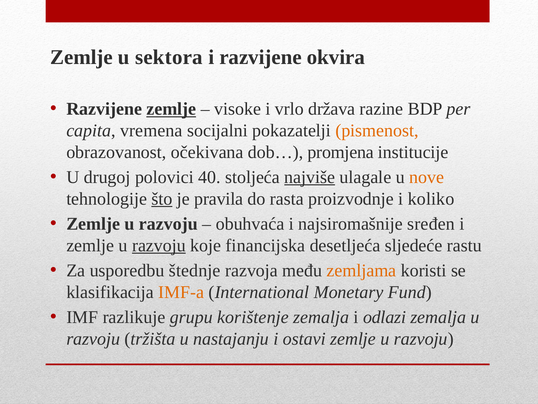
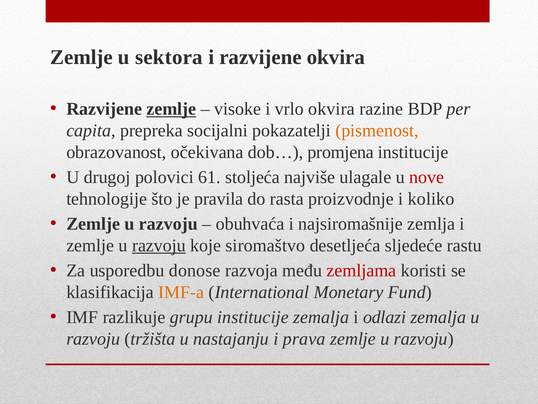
vrlo država: država -> okvira
vremena: vremena -> prepreka
40: 40 -> 61
najviše underline: present -> none
nove colour: orange -> red
što underline: present -> none
sređen: sređen -> zemlja
financijska: financijska -> siromaštvo
štednje: štednje -> donose
zemljama colour: orange -> red
grupu korištenje: korištenje -> institucije
ostavi: ostavi -> prava
